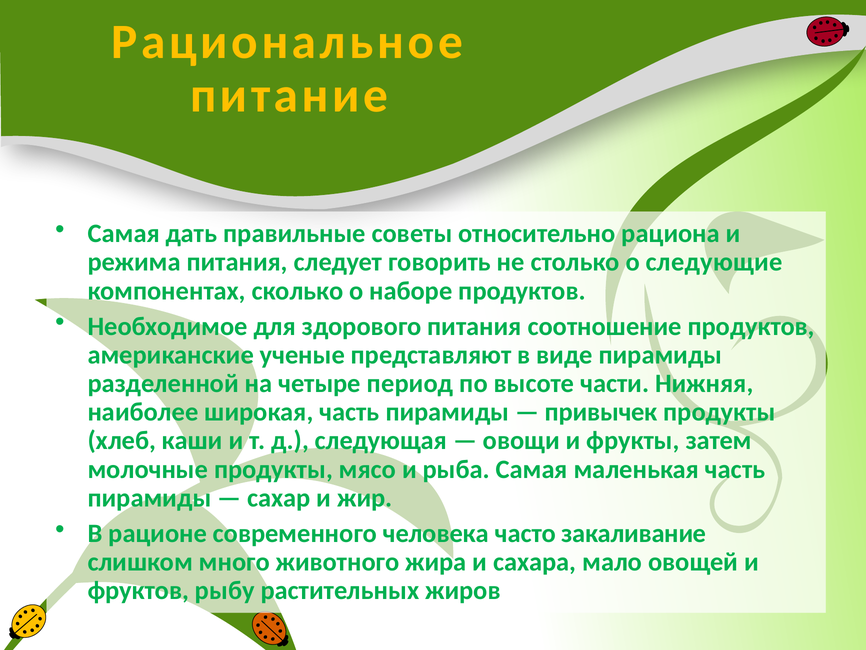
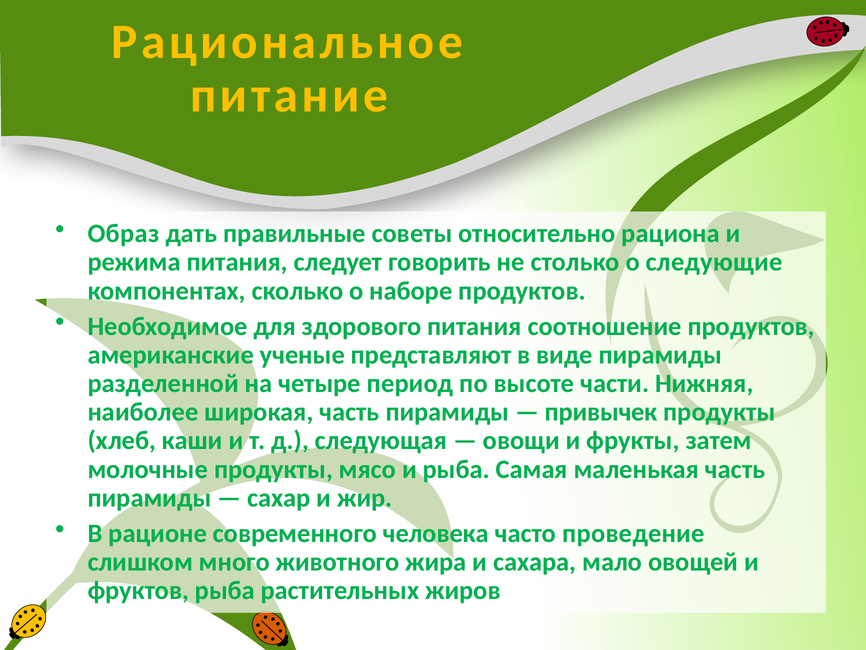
Самая at (124, 233): Самая -> Образ
закаливание: закаливание -> проведение
фруктов рыбу: рыбу -> рыба
